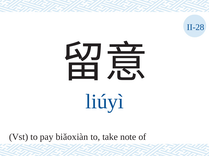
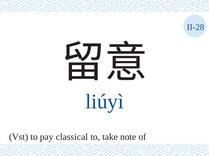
biǎoxiàn: biǎoxiàn -> classical
